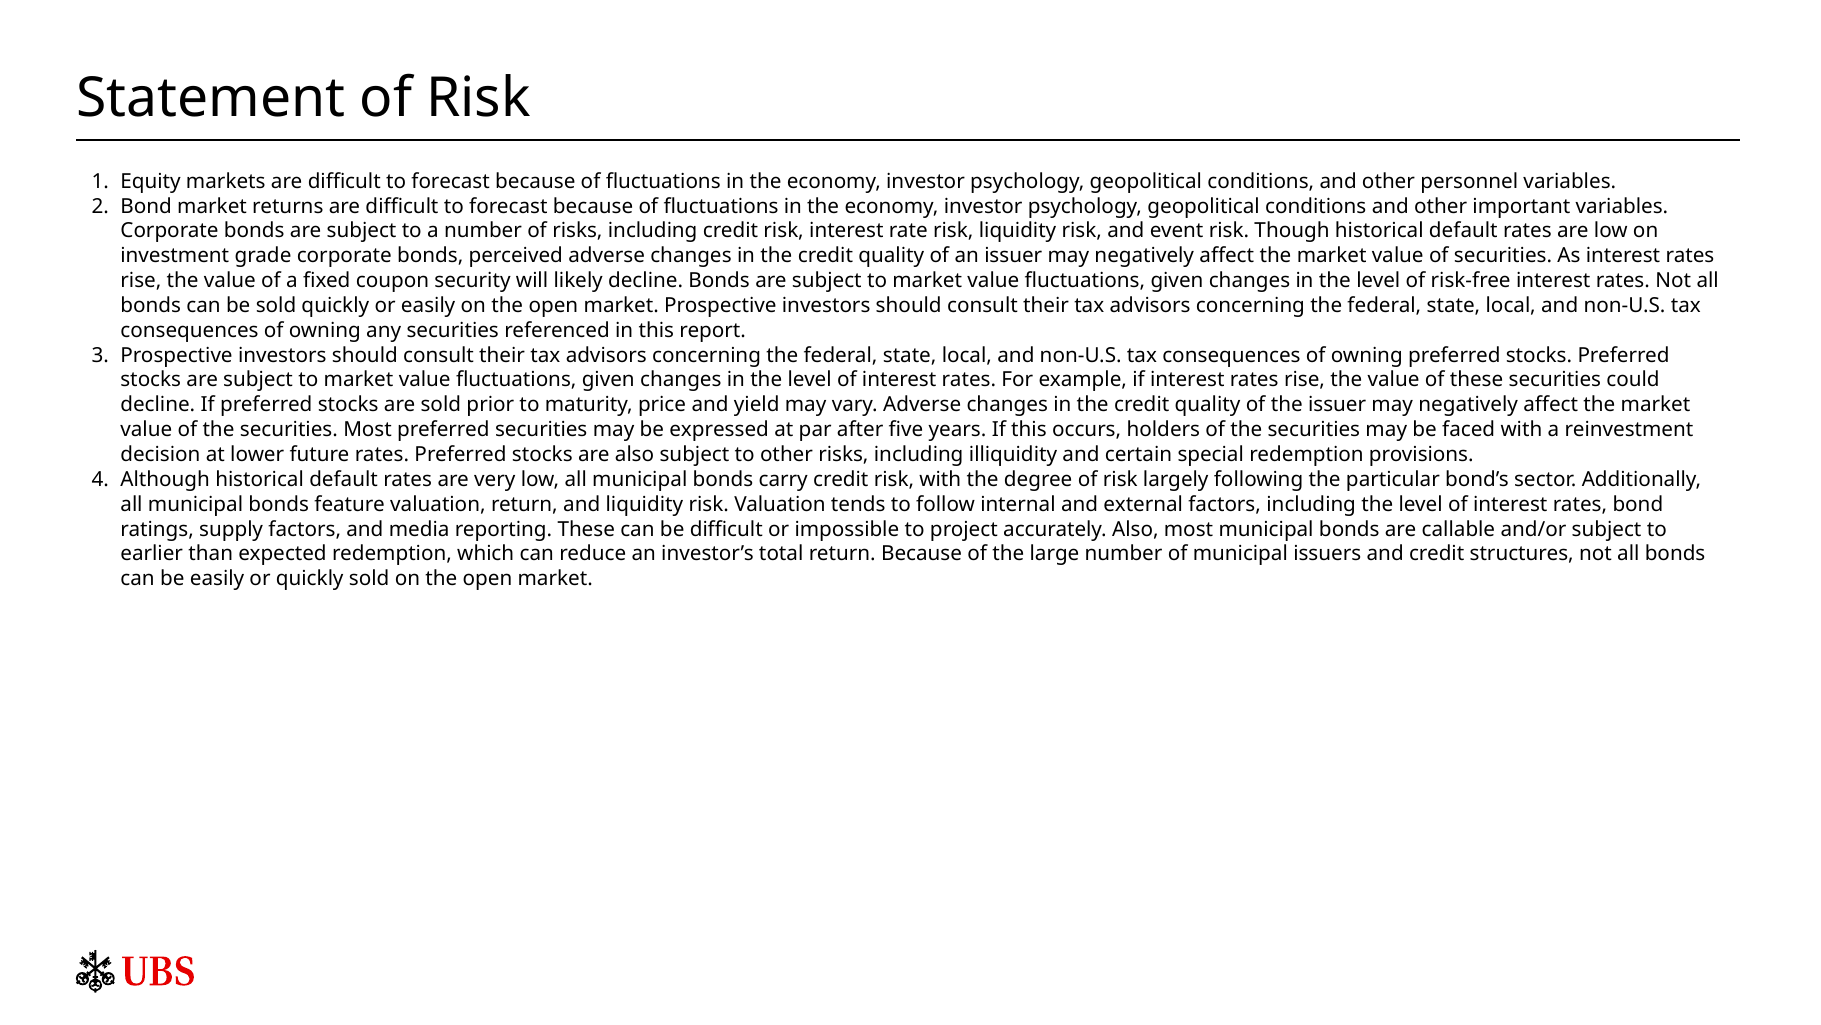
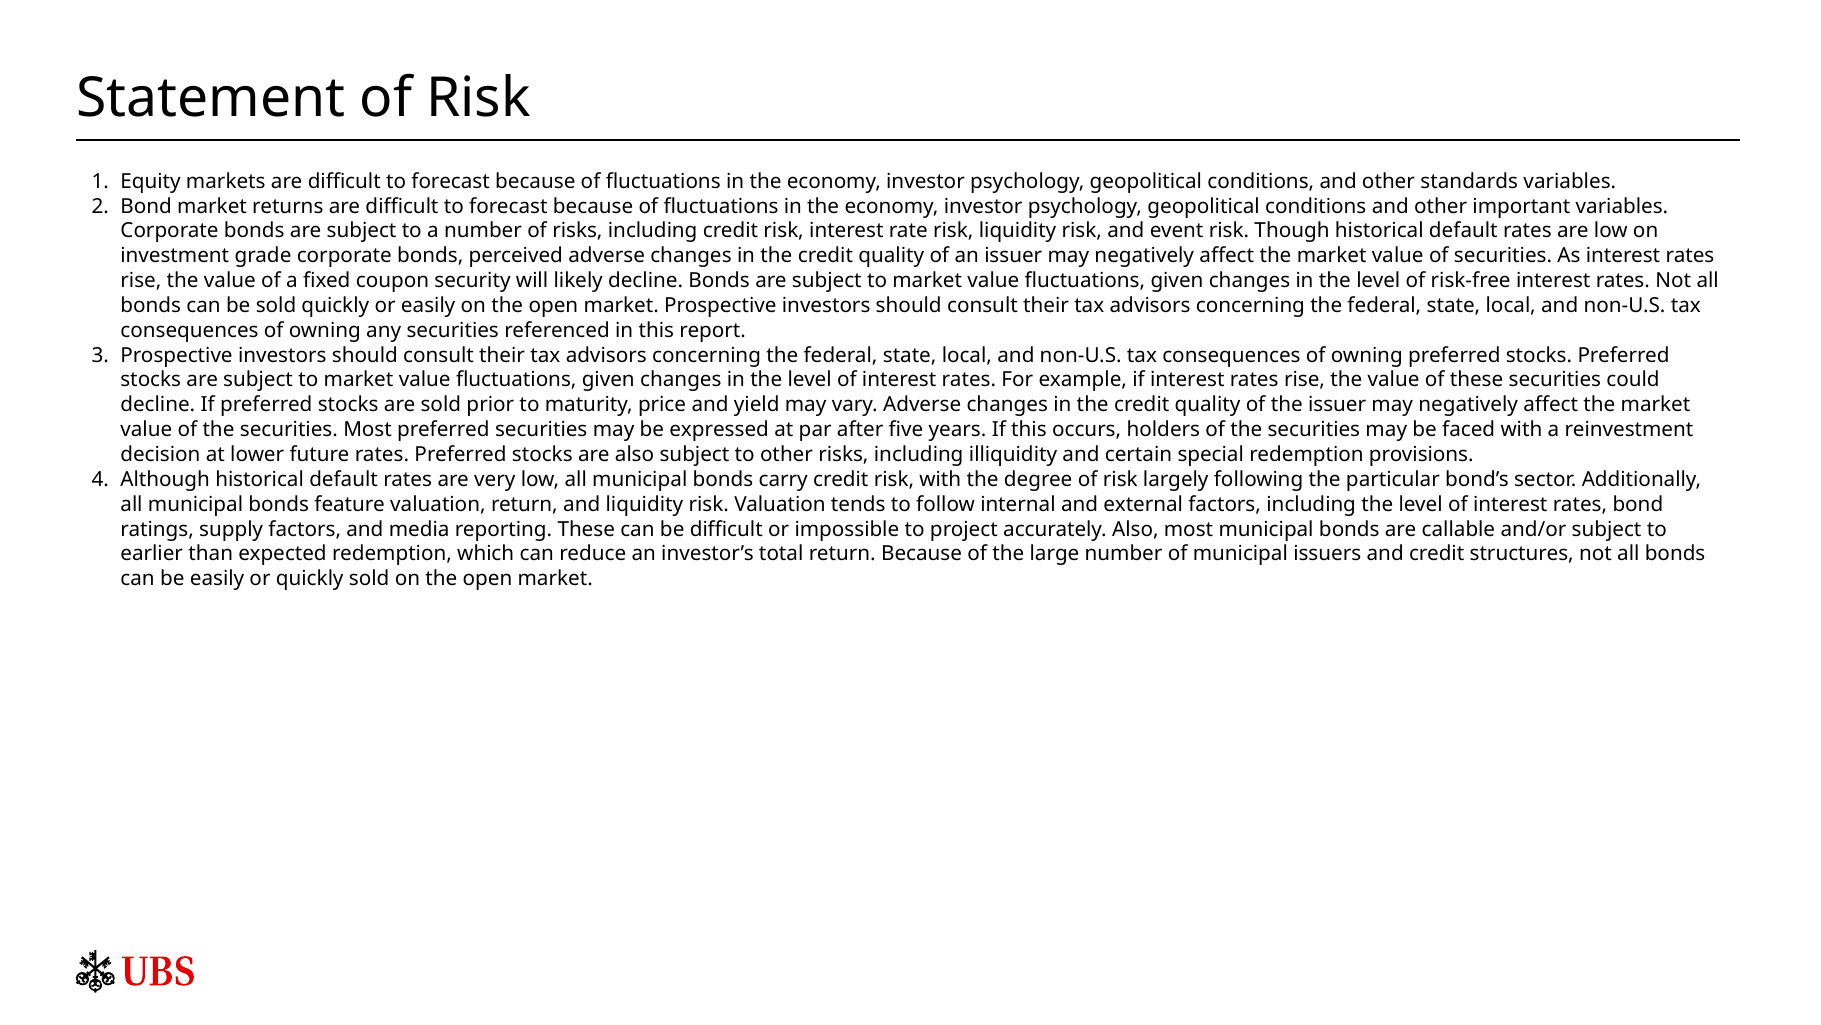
personnel: personnel -> standards
